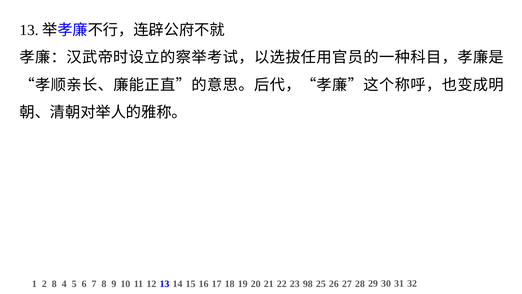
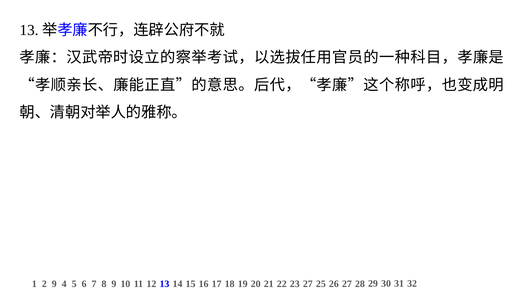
2 8: 8 -> 9
23 98: 98 -> 27
